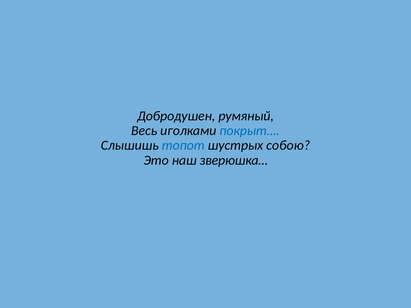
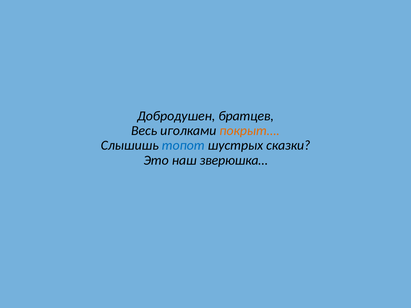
румяный: румяный -> братцев
покрыт… colour: blue -> orange
собою: собою -> сказки
